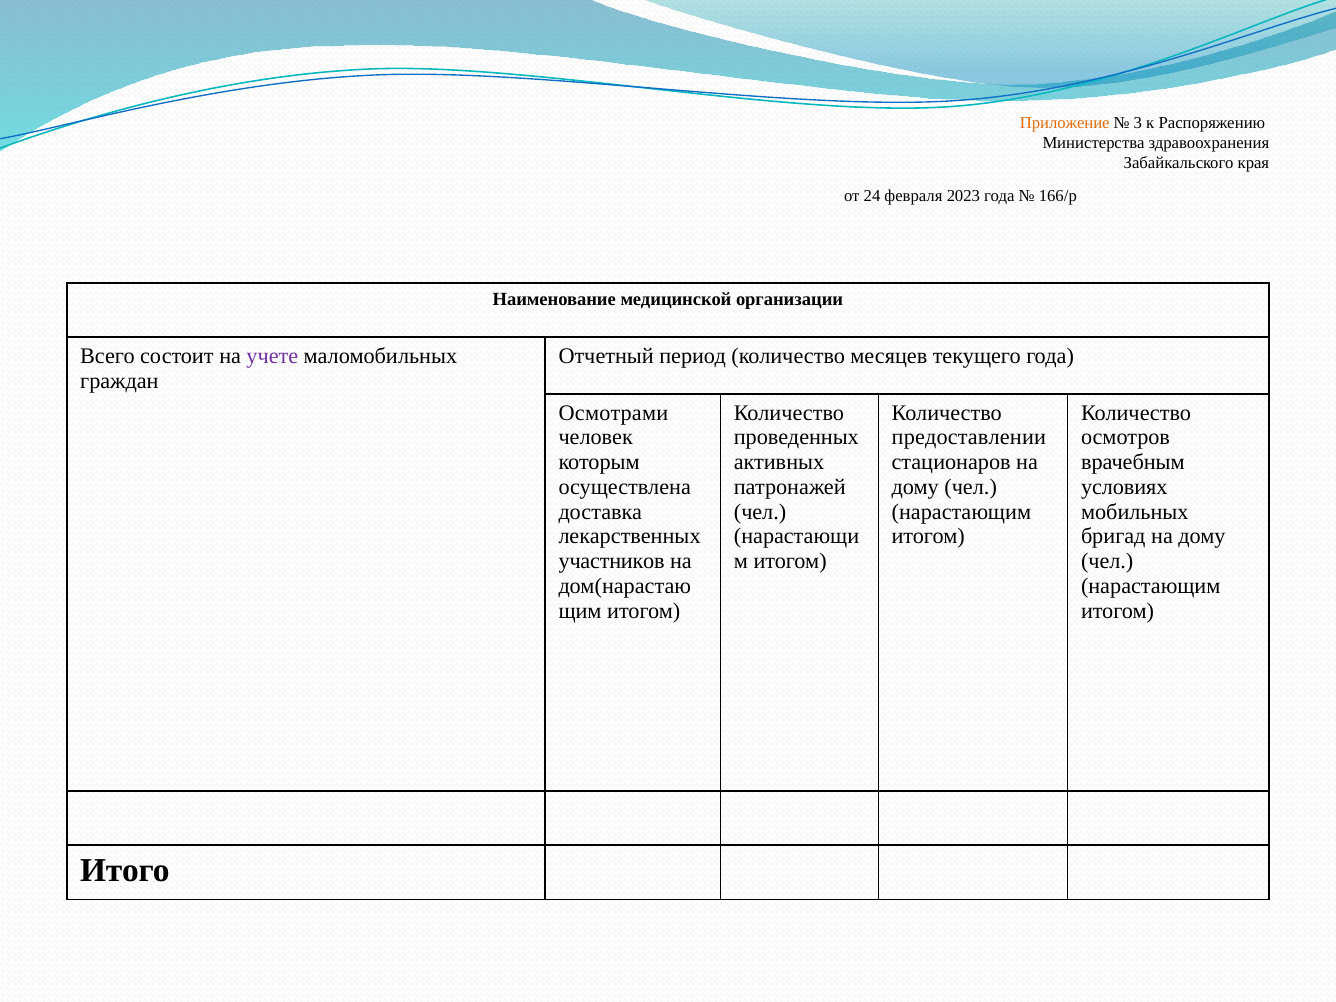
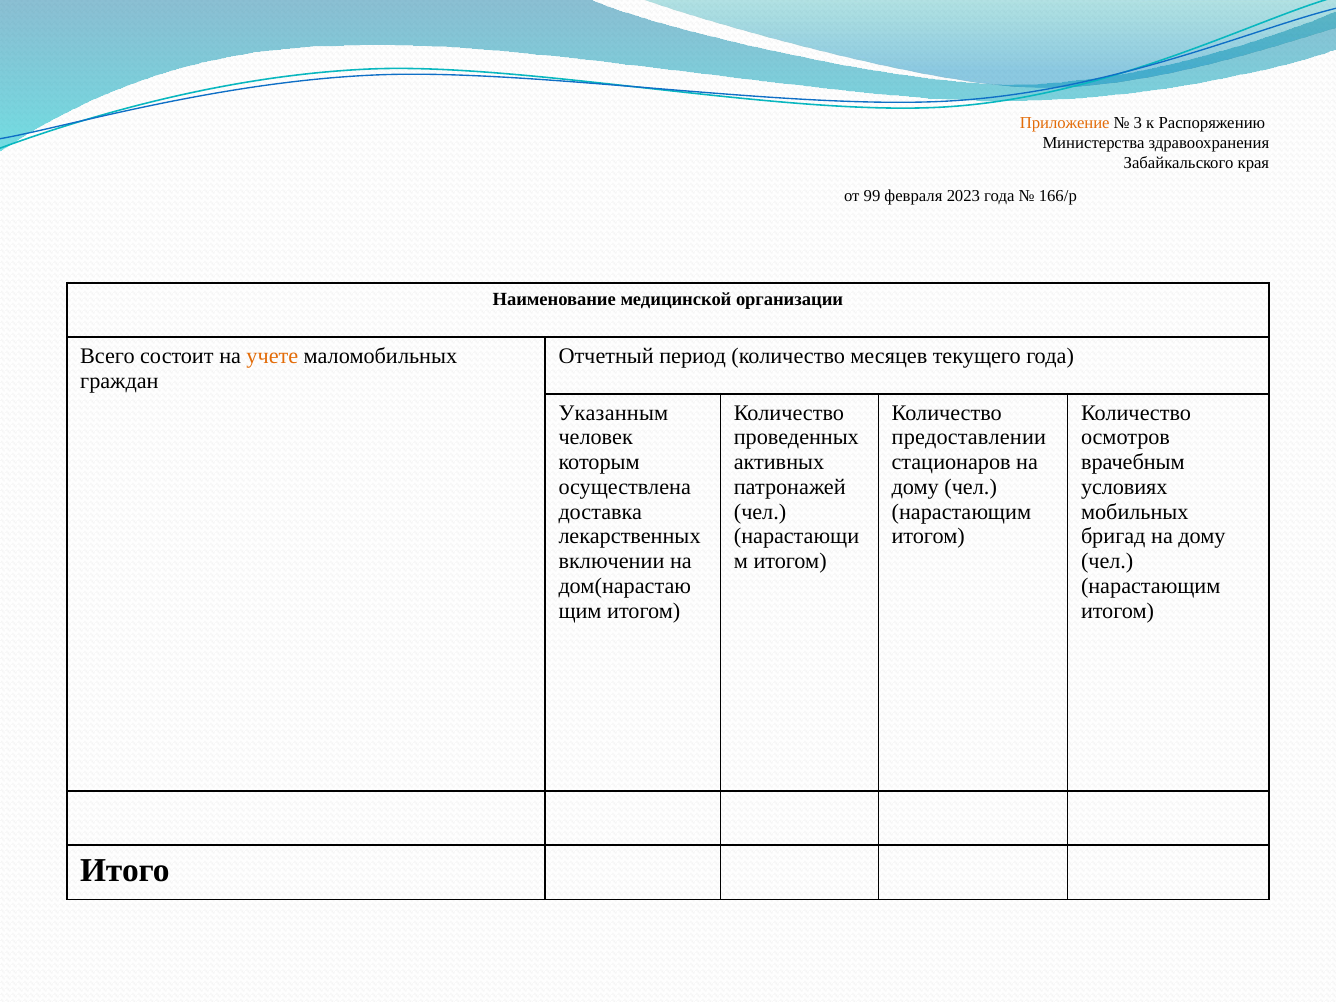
24: 24 -> 99
учете colour: purple -> orange
Осмотрами: Осмотрами -> Указанным
участников: участников -> включении
